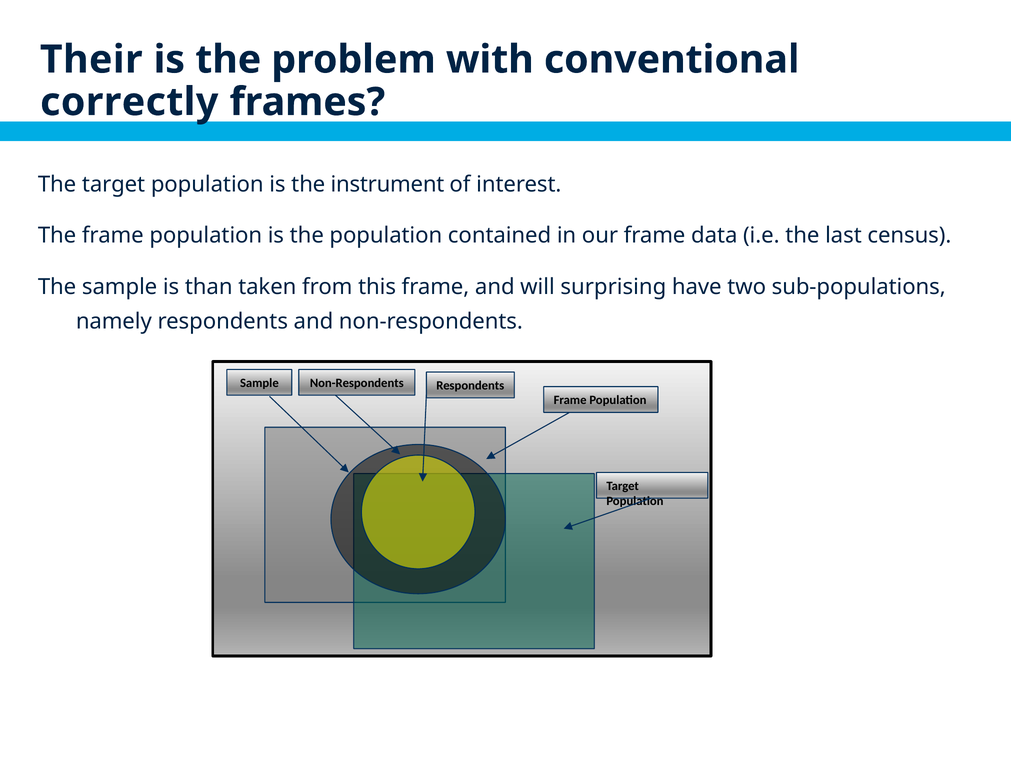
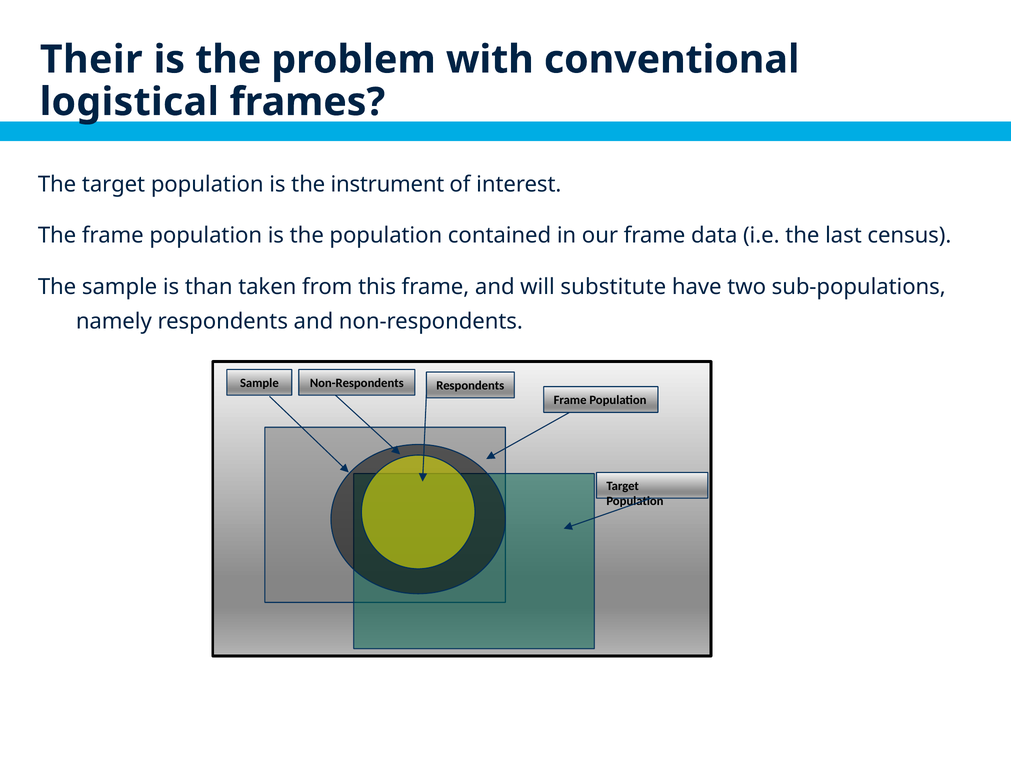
correctly: correctly -> logistical
surprising: surprising -> substitute
